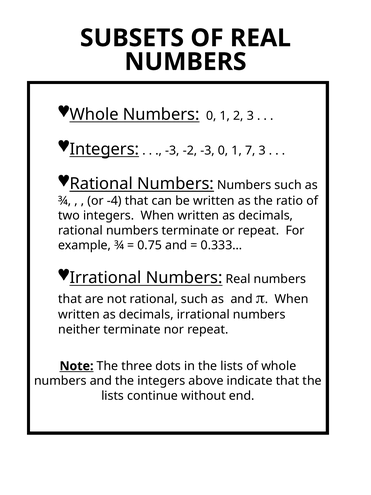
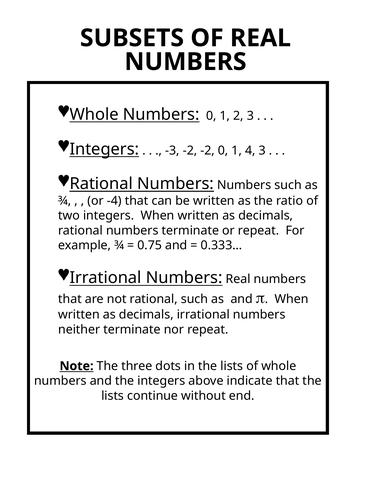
-2 -3: -3 -> -2
7: 7 -> 4
